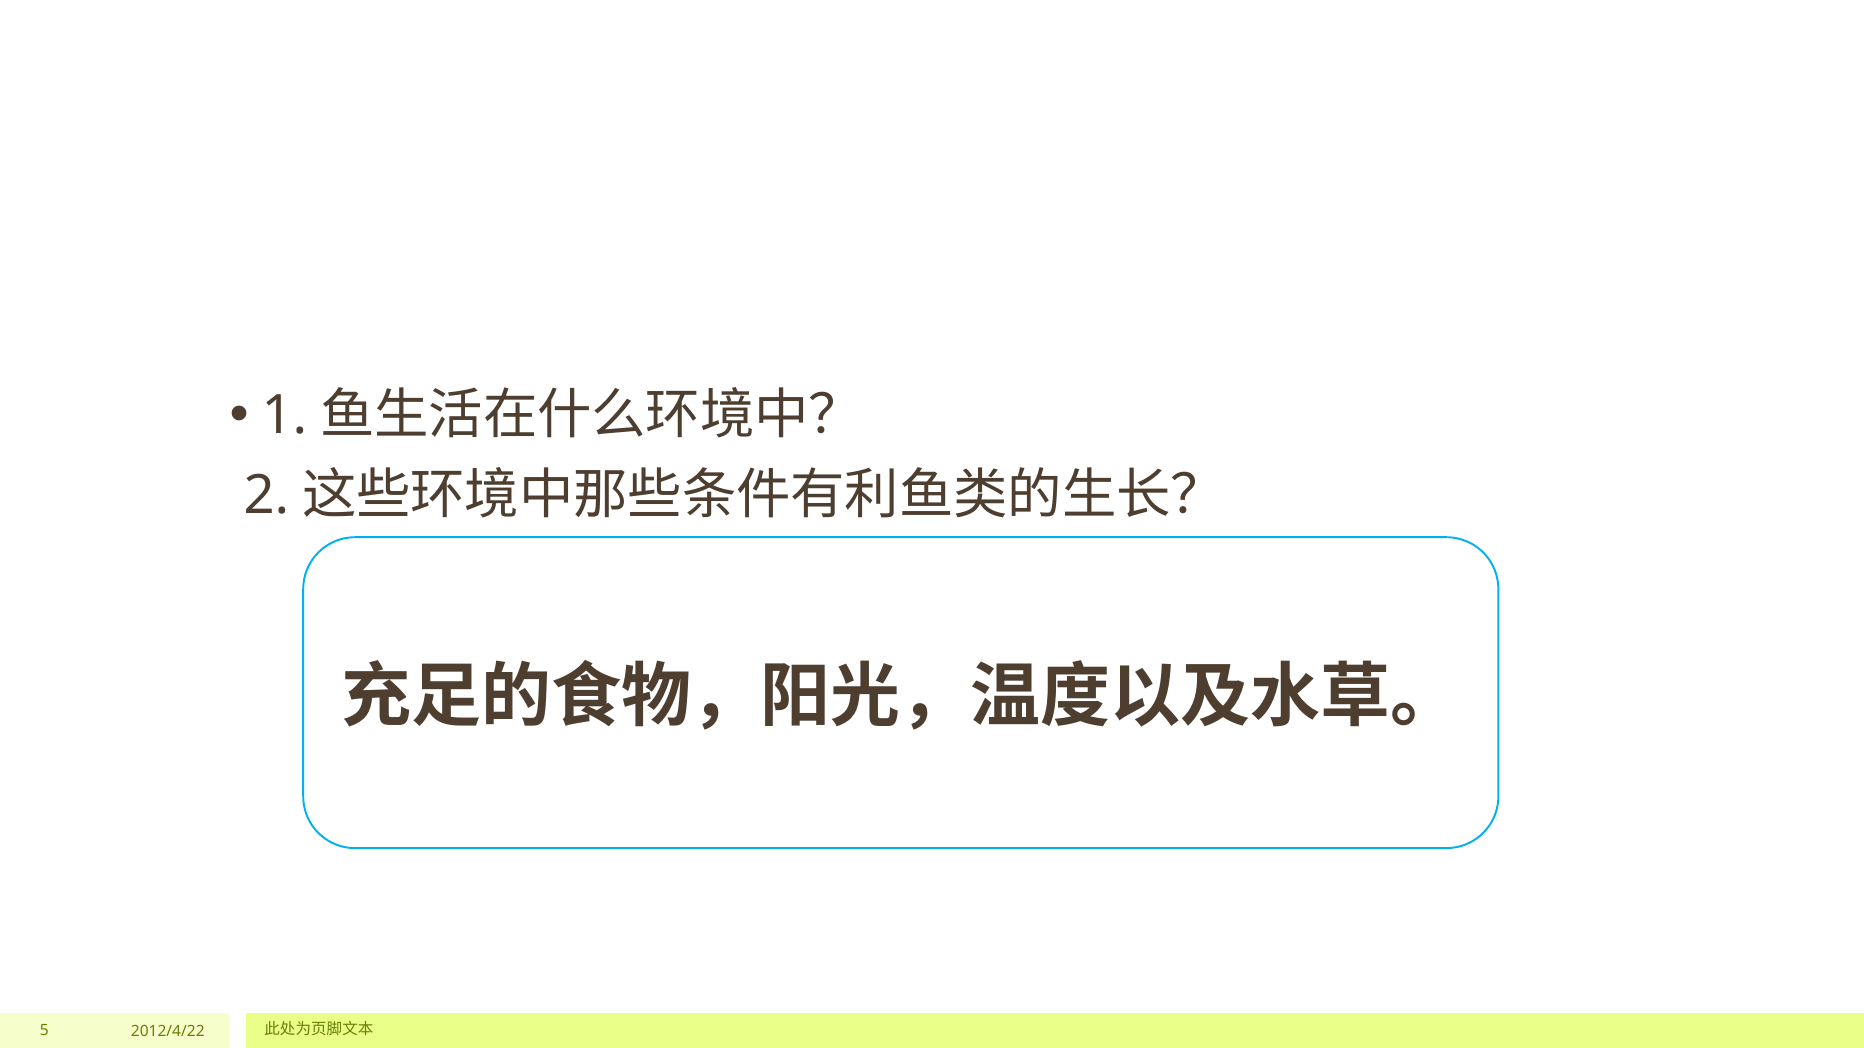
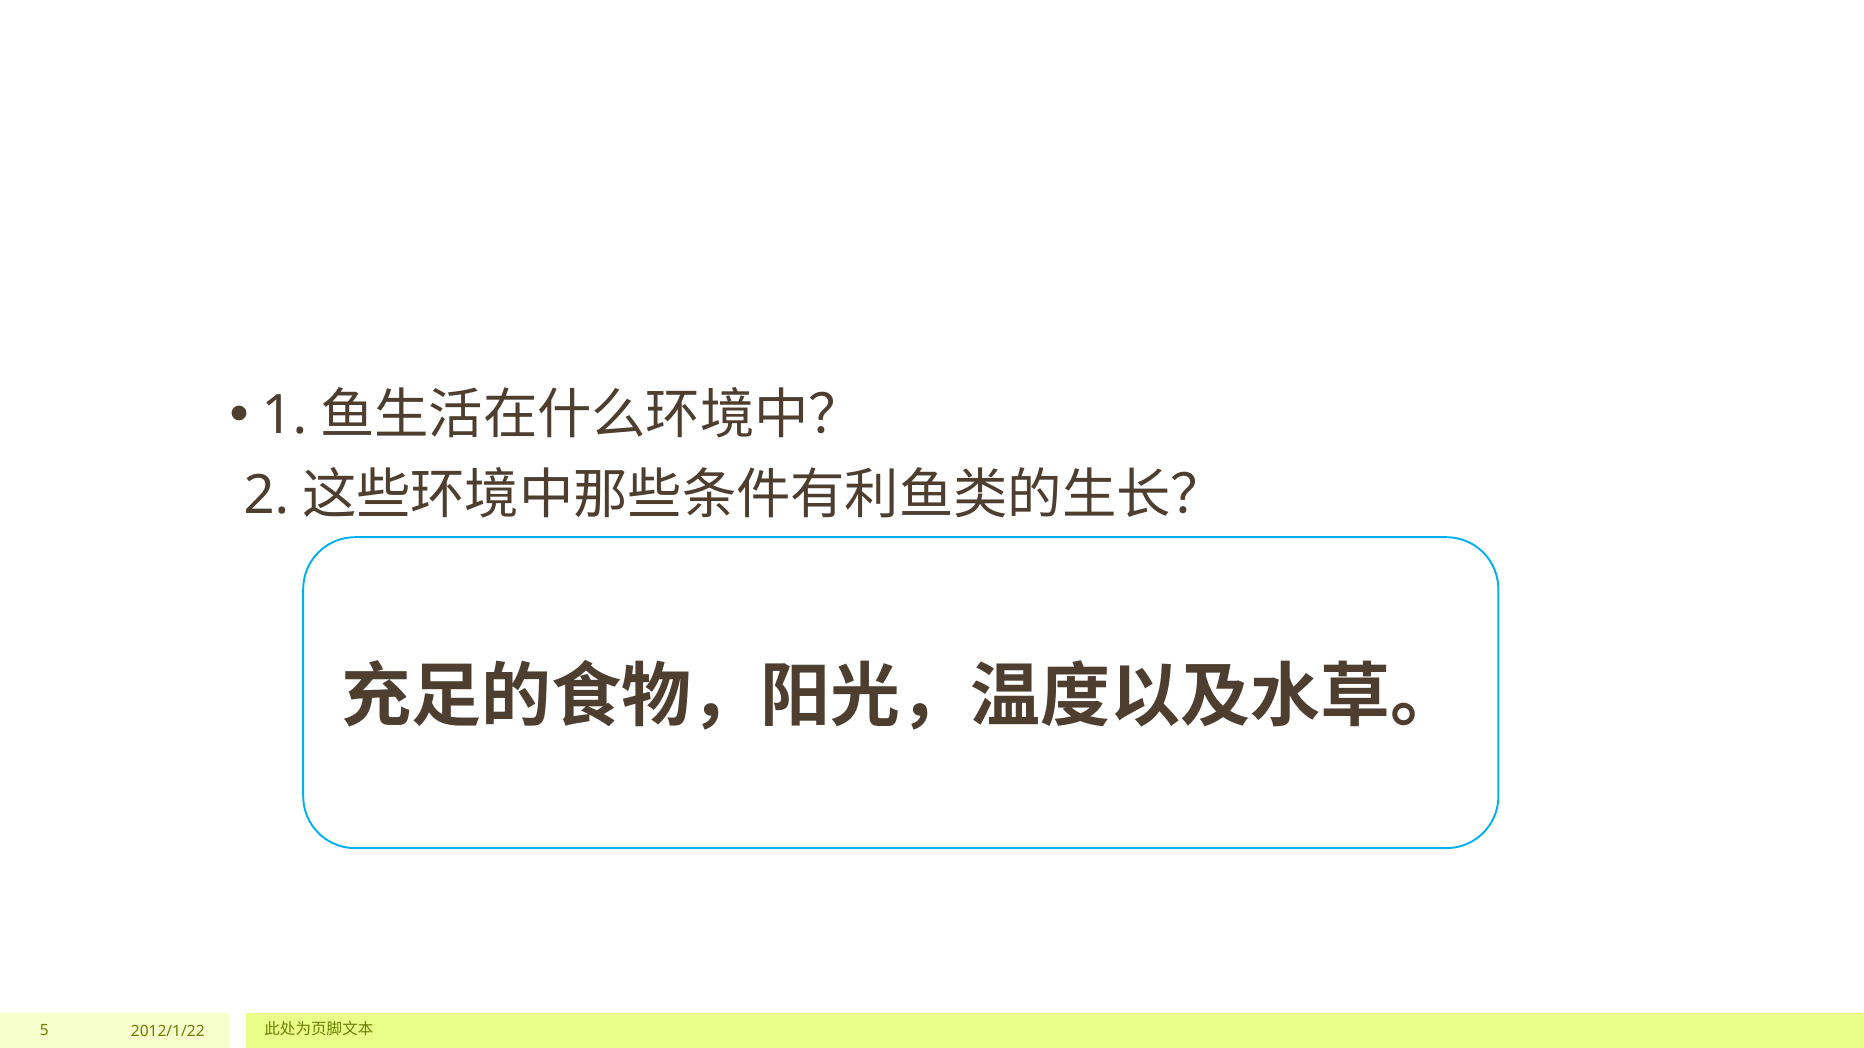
2012/4/22: 2012/4/22 -> 2012/1/22
